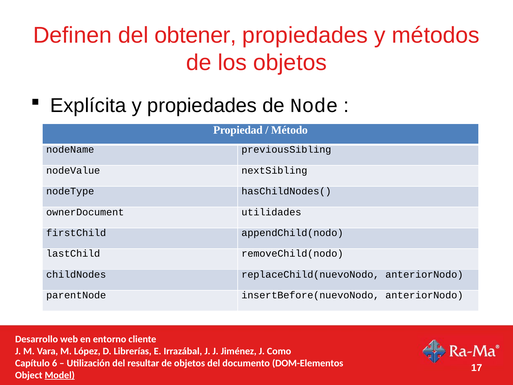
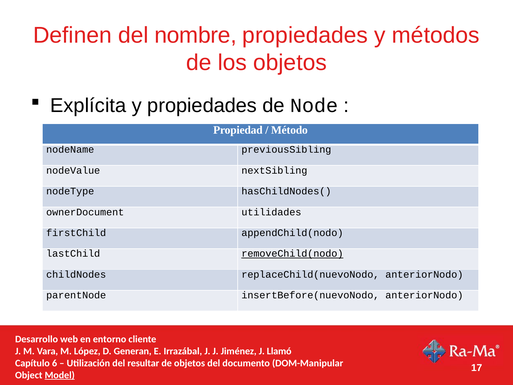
obtener: obtener -> nombre
removeChild(nodo underline: none -> present
Librerías: Librerías -> Generan
Como: Como -> Llamó
DOM-Elementos: DOM-Elementos -> DOM-Manipular
